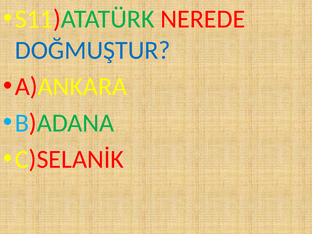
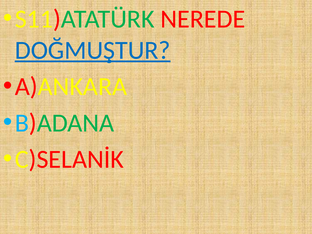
DOĞMUŞTUR underline: none -> present
